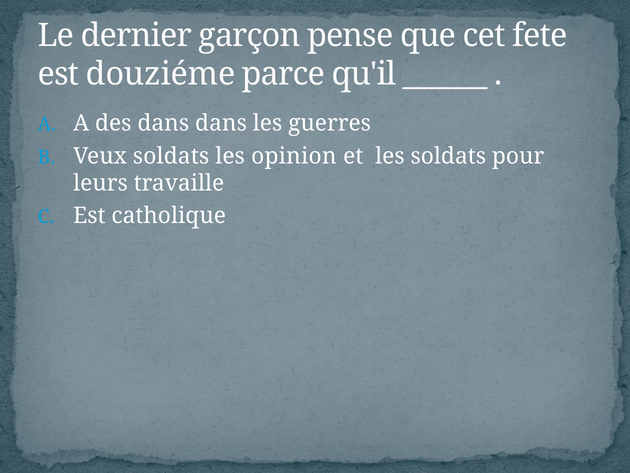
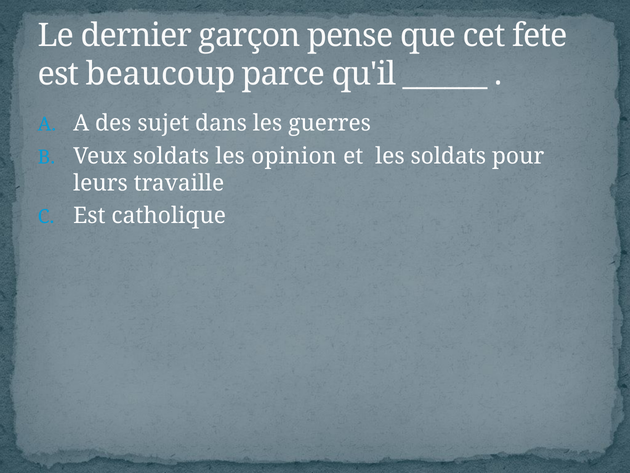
douziéme: douziéme -> beaucoup
des dans: dans -> sujet
